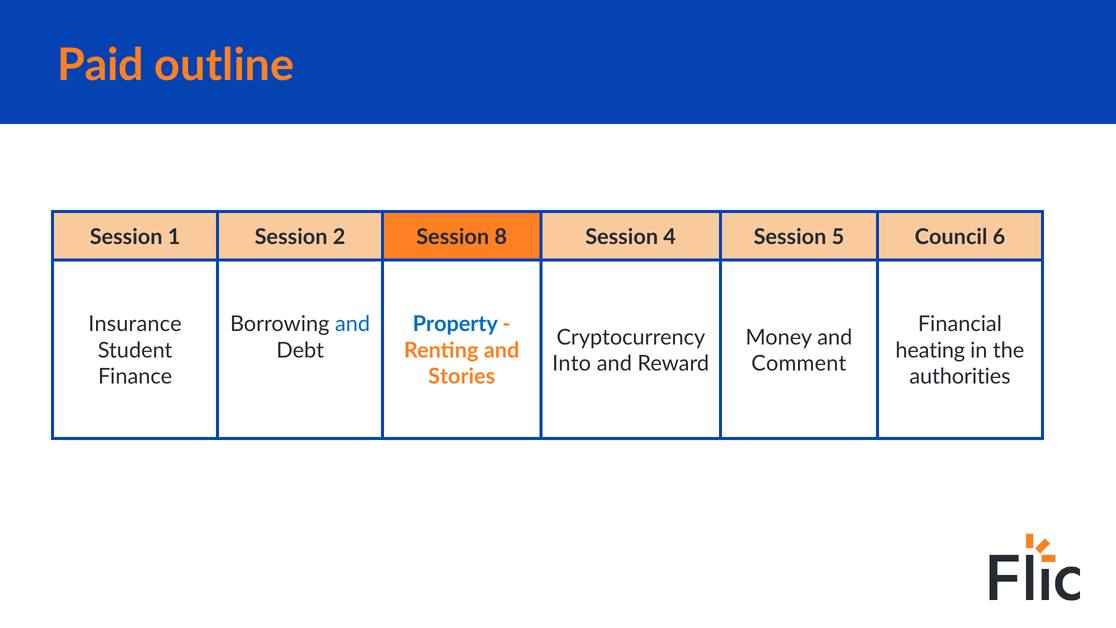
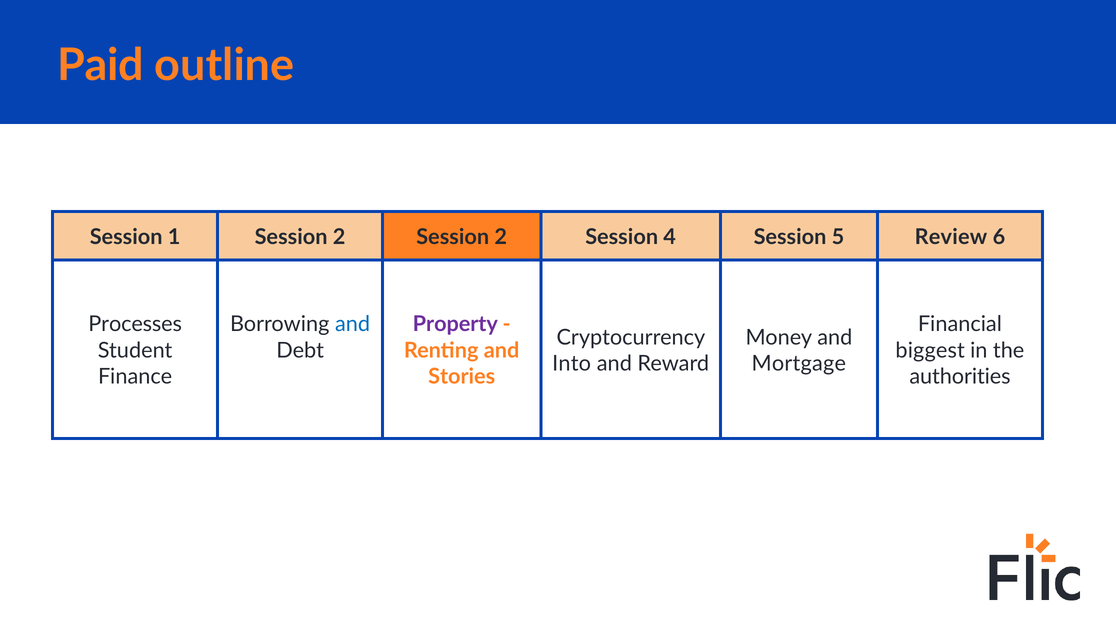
2 Session 8: 8 -> 2
Council: Council -> Review
Insurance: Insurance -> Processes
Property colour: blue -> purple
heating: heating -> biggest
Comment: Comment -> Mortgage
